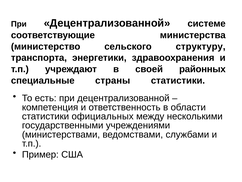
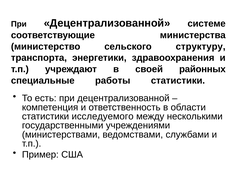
страны: страны -> работы
официальных: официальных -> исследуемого
